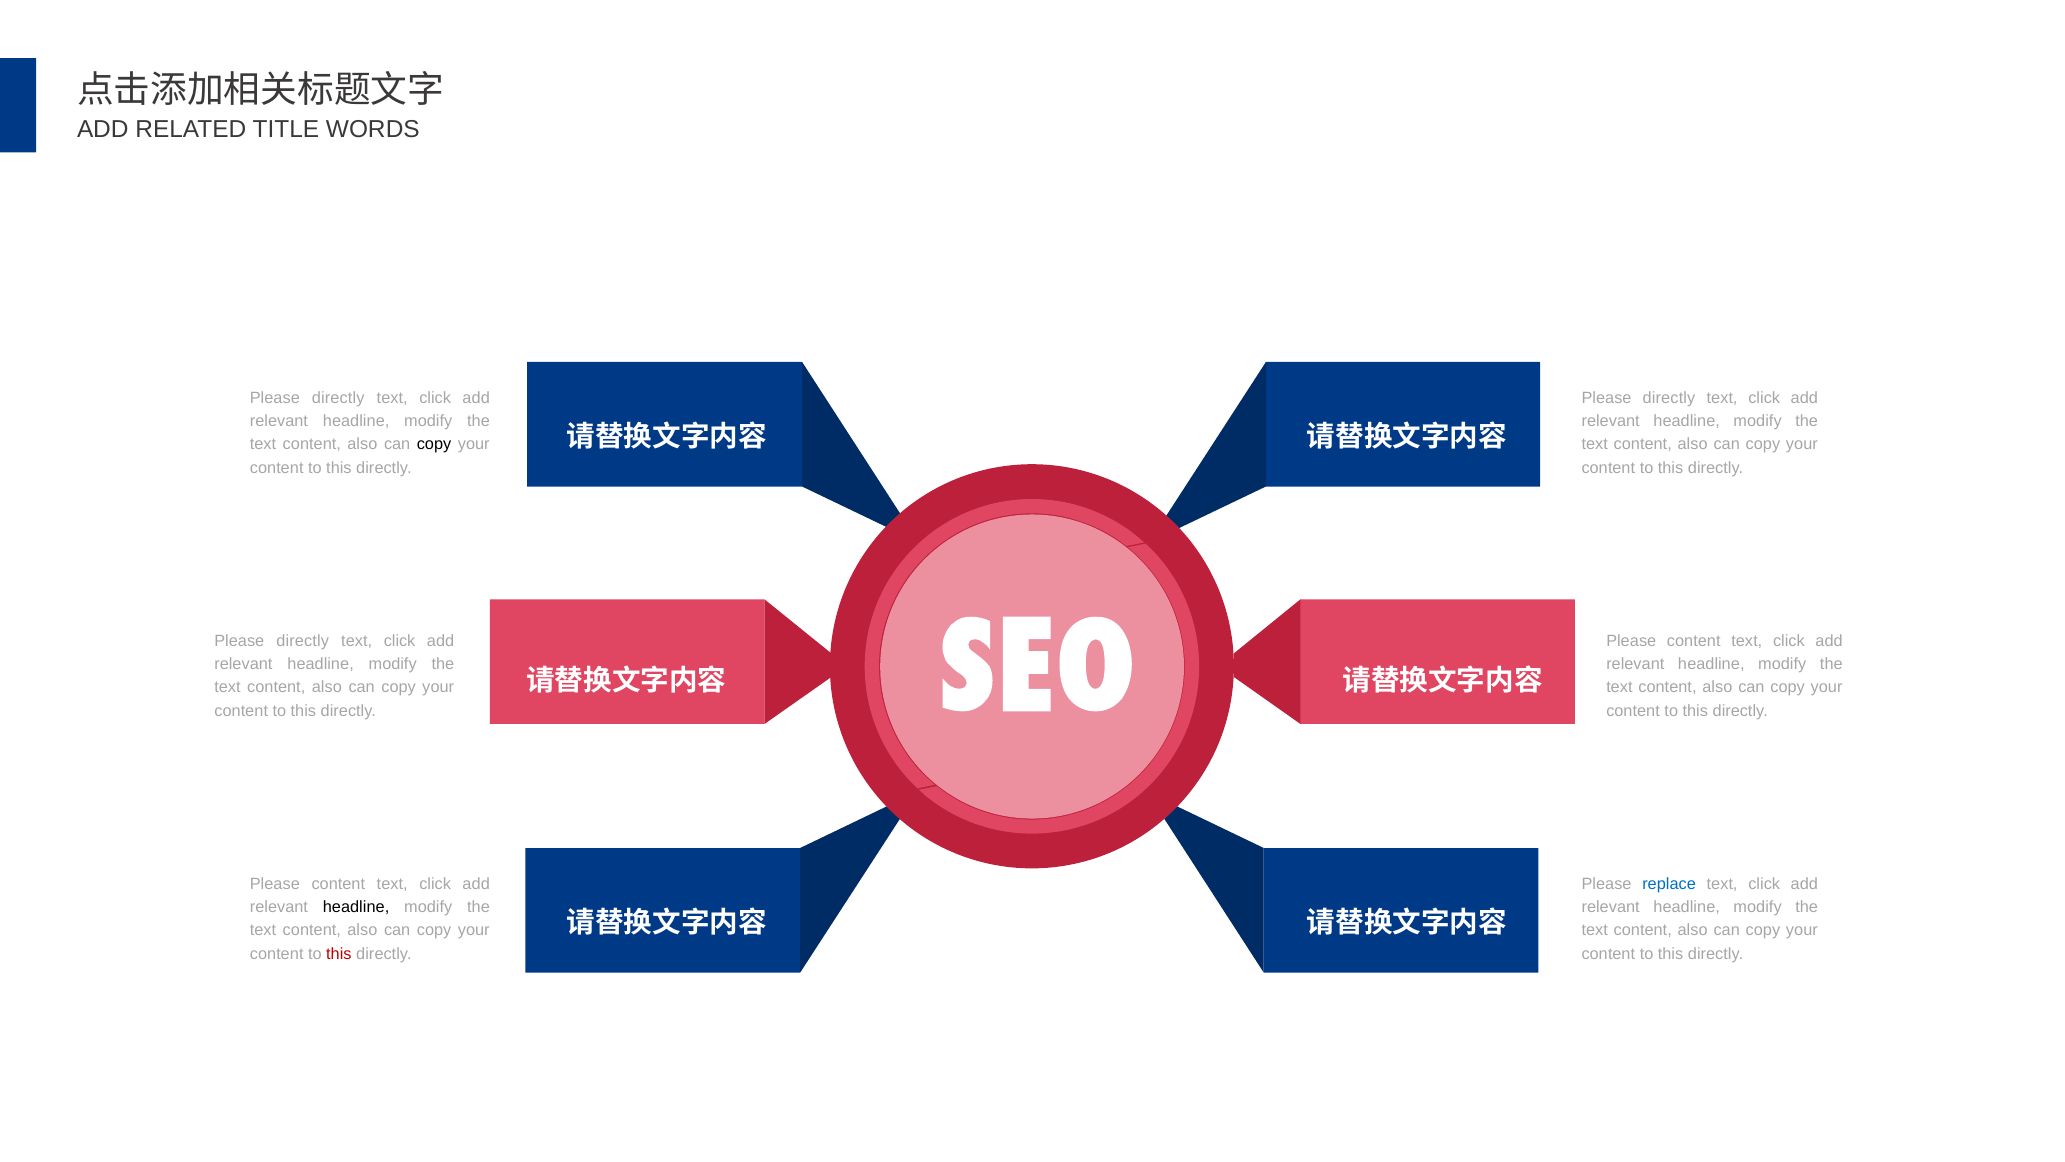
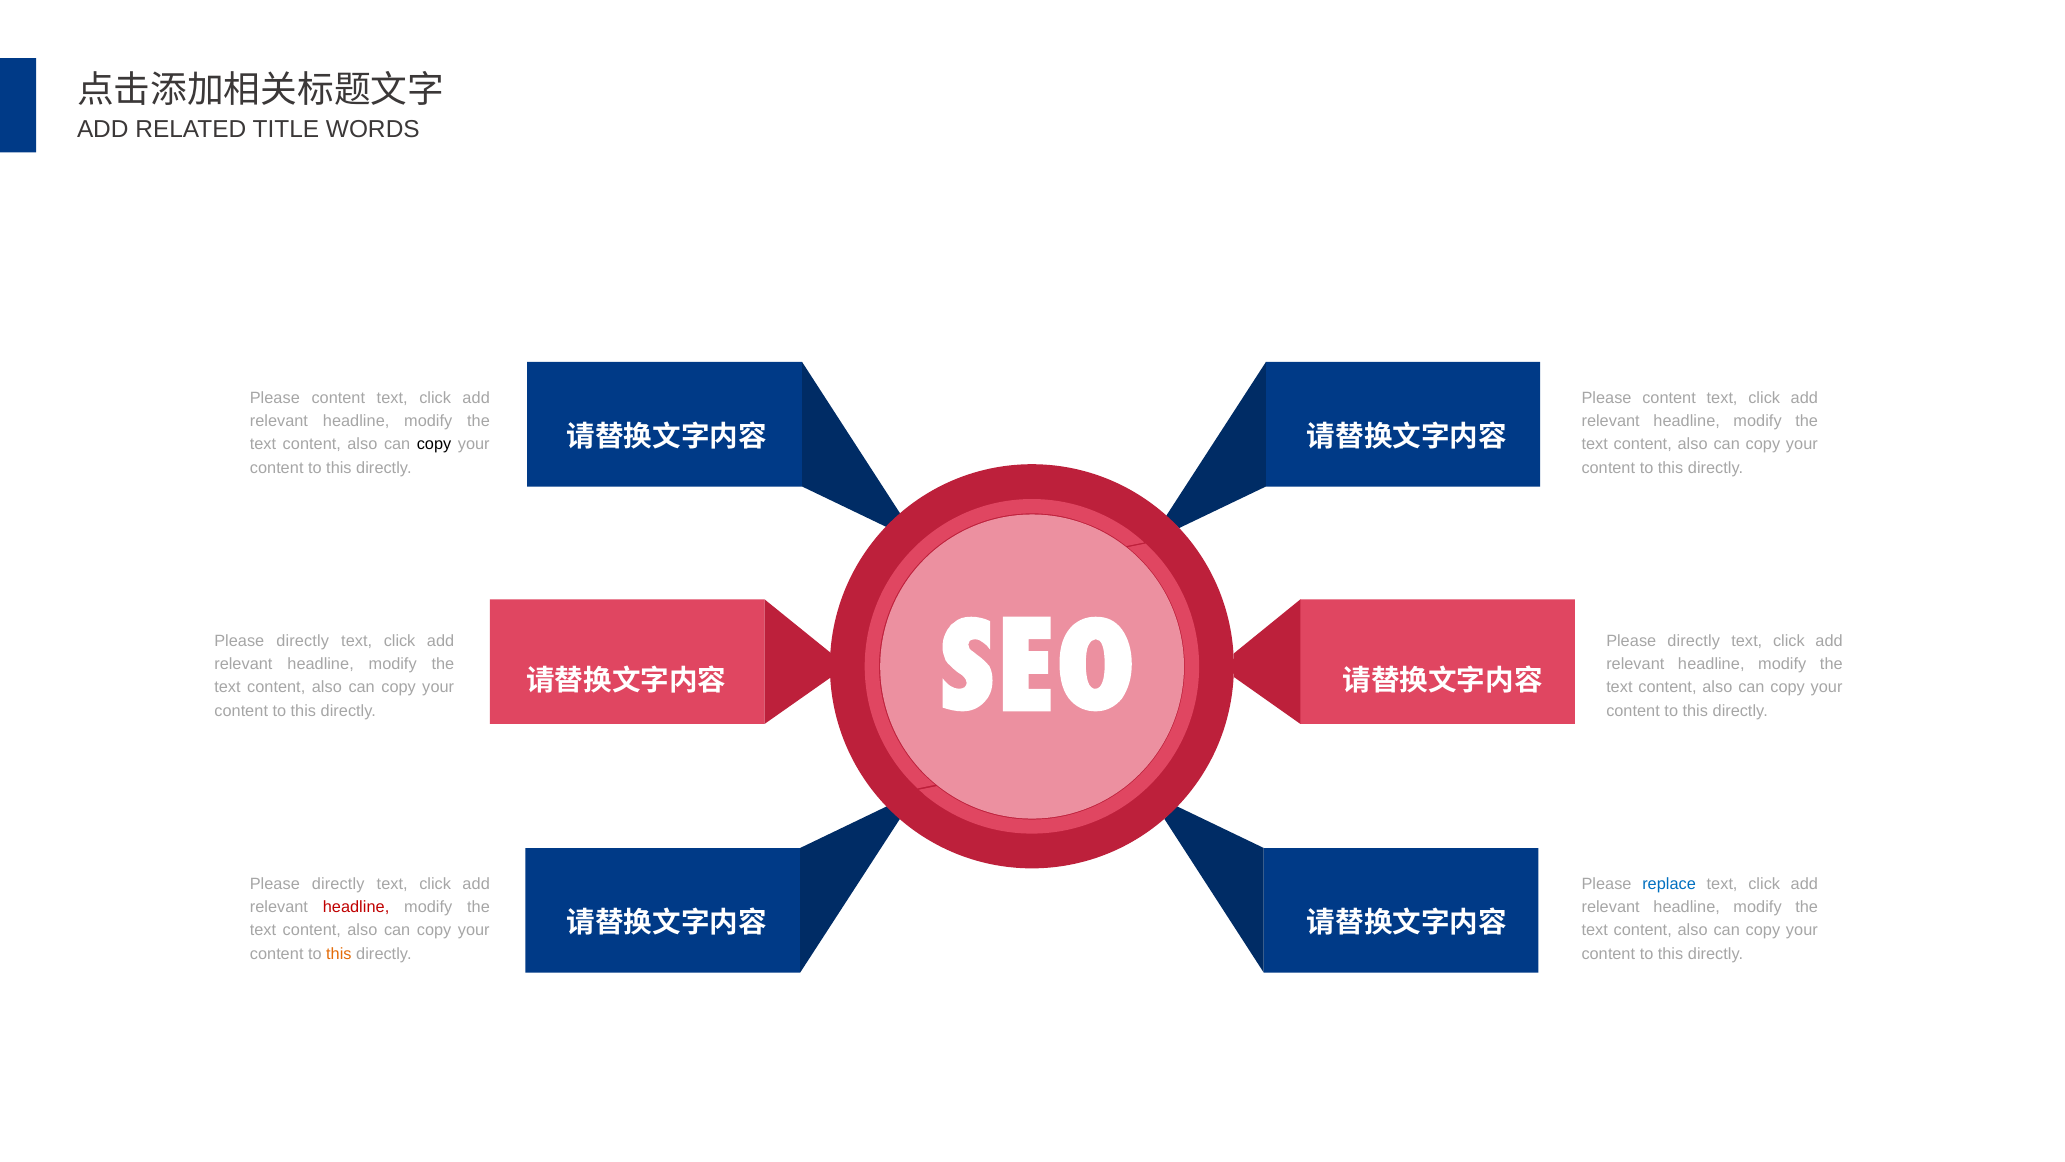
directly at (338, 397): directly -> content
directly at (1669, 397): directly -> content
content at (1694, 640): content -> directly
content at (338, 883): content -> directly
headline at (356, 907) colour: black -> red
this at (339, 954) colour: red -> orange
